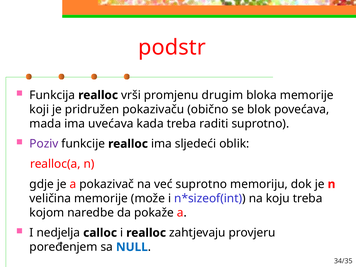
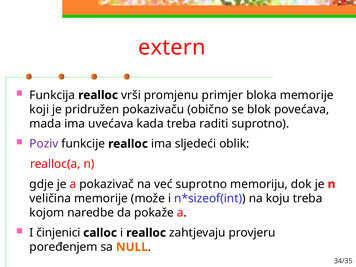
podstr: podstr -> extern
drugim: drugim -> primjer
nedjelja: nedjelja -> činjenici
NULL colour: blue -> orange
